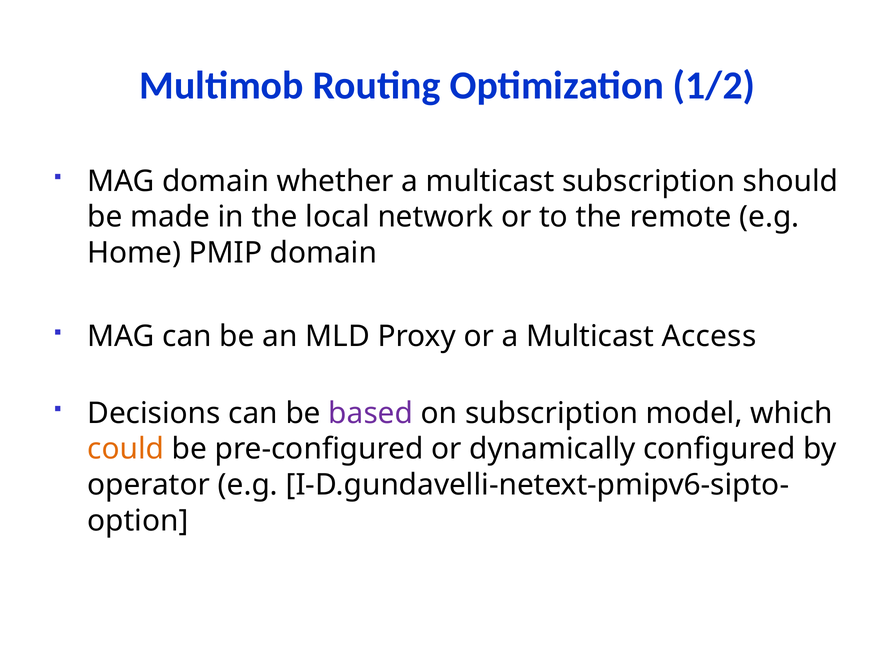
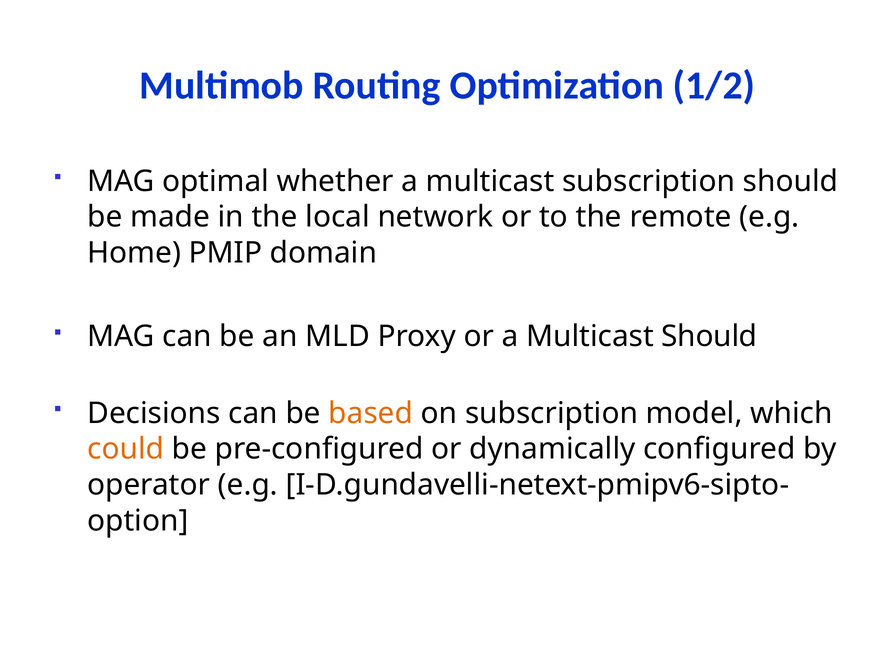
MAG domain: domain -> optimal
Multicast Access: Access -> Should
based colour: purple -> orange
